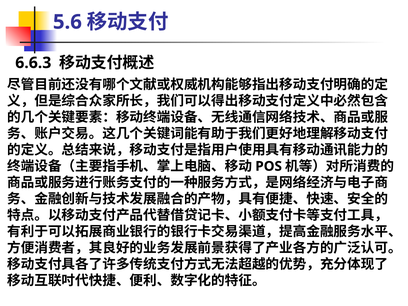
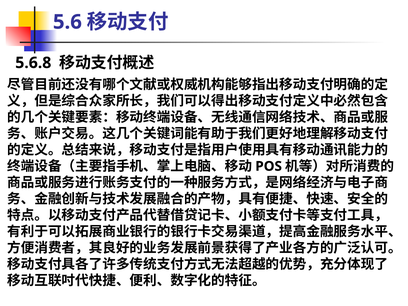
6.6.3: 6.6.3 -> 5.6.8
